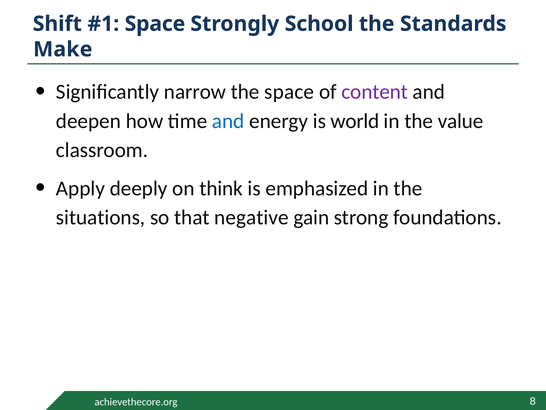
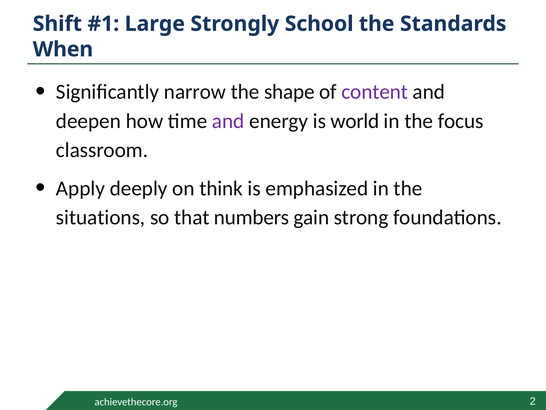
Space at (155, 24): Space -> Large
Make: Make -> When
the space: space -> shape
and at (228, 121) colour: blue -> purple
value: value -> focus
negative: negative -> numbers
8: 8 -> 2
